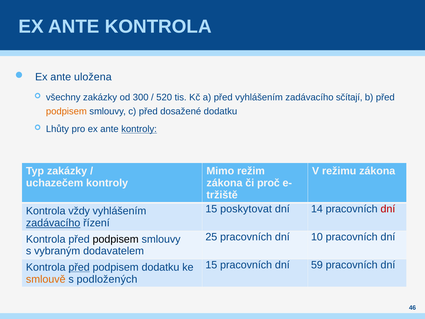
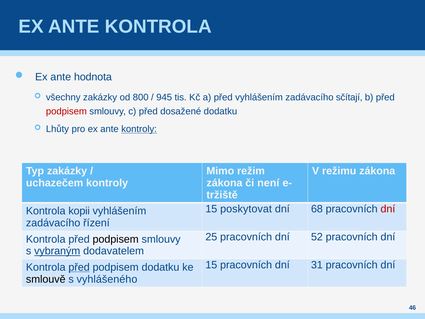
uložena: uložena -> hodnota
300: 300 -> 800
520: 520 -> 945
podpisem at (66, 111) colour: orange -> red
proč: proč -> není
14: 14 -> 68
vždy: vždy -> kopii
zadávacího at (53, 223) underline: present -> none
10: 10 -> 52
vybraným underline: none -> present
59: 59 -> 31
smlouvě colour: orange -> black
podložených: podložených -> vyhlášeného
